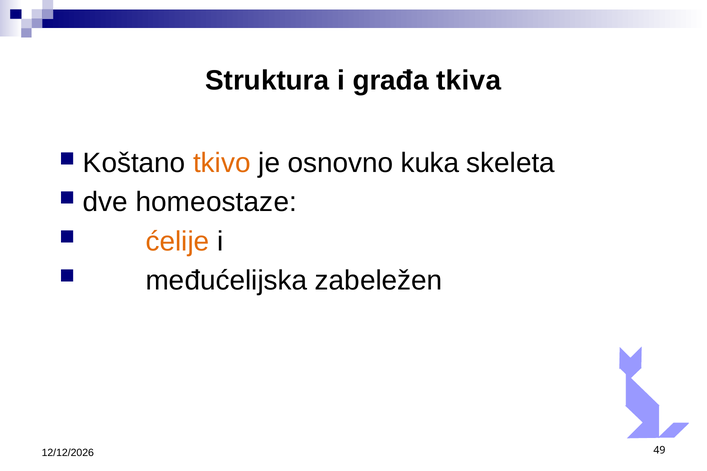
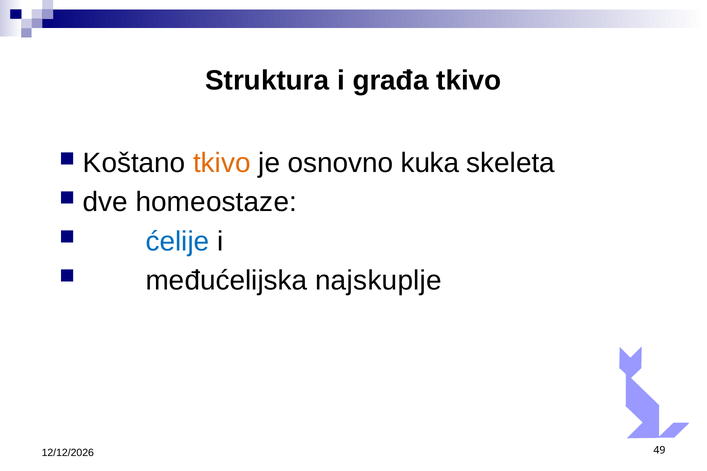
građa tkiva: tkiva -> tkivo
ćelije colour: orange -> blue
zabeležen: zabeležen -> najskuplje
